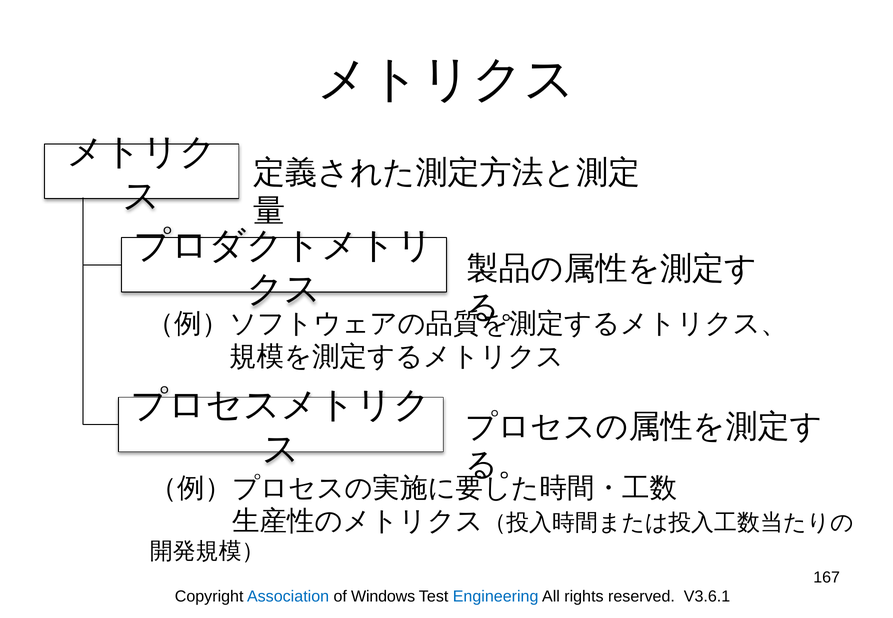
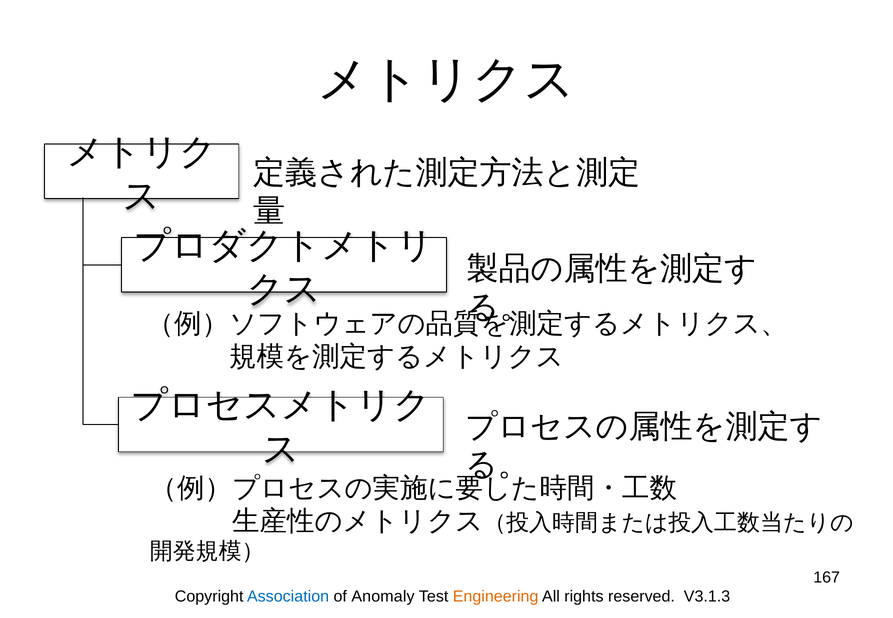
Windows: Windows -> Anomaly
Engineering colour: blue -> orange
V3.6.1: V3.6.1 -> V3.1.3
